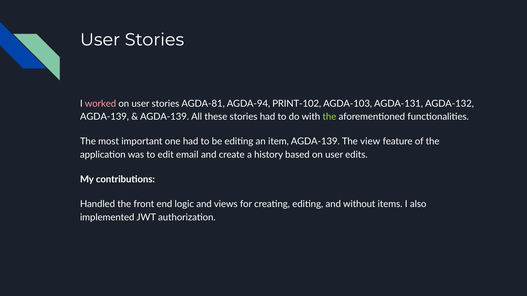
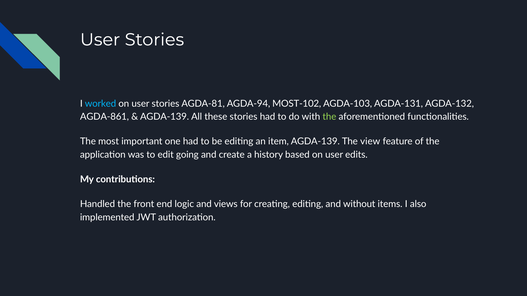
worked colour: pink -> light blue
PRINT-102: PRINT-102 -> MOST-102
AGDA-139 at (104, 117): AGDA-139 -> AGDA-861
email: email -> going
